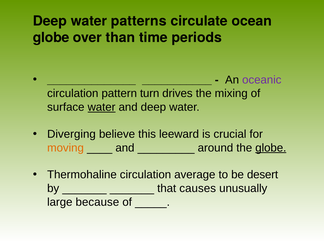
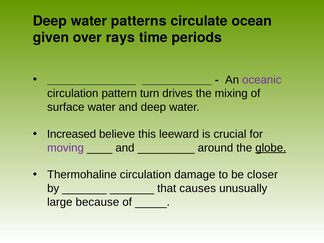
globe at (51, 38): globe -> given
than: than -> rays
water at (102, 107) underline: present -> none
Diverging: Diverging -> Increased
moving colour: orange -> purple
average: average -> damage
desert: desert -> closer
